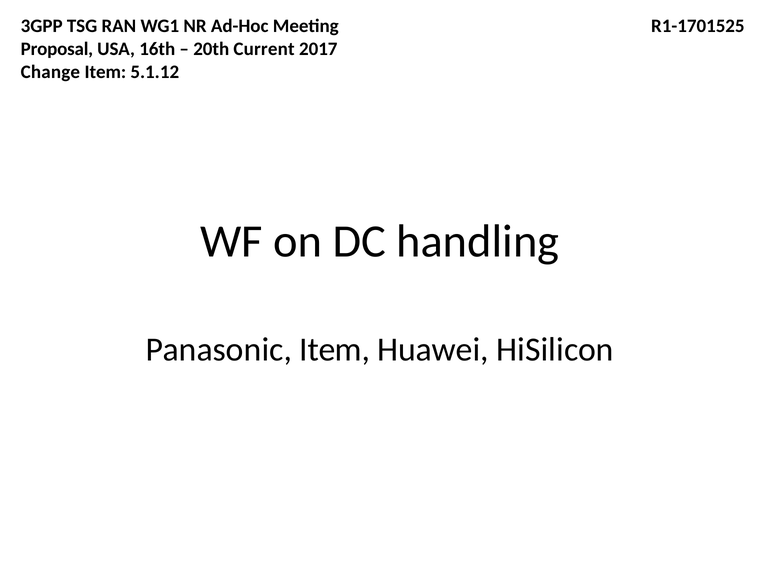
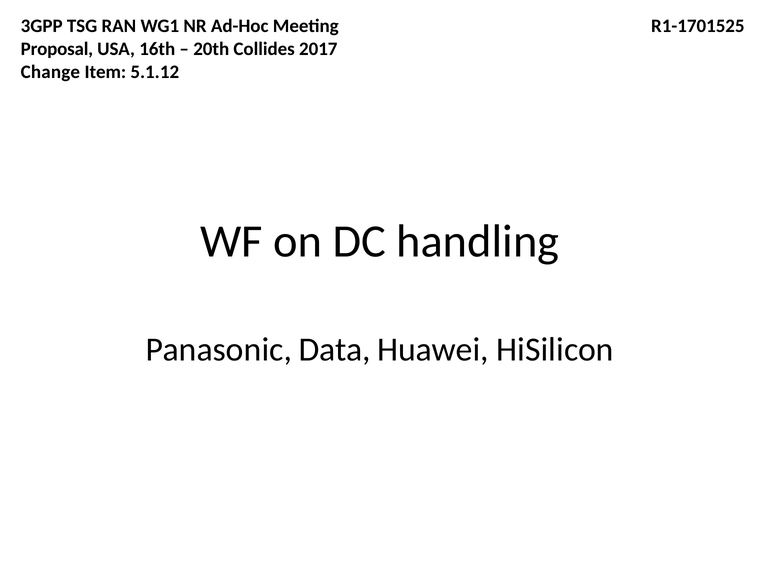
Current: Current -> Collides
Panasonic Item: Item -> Data
